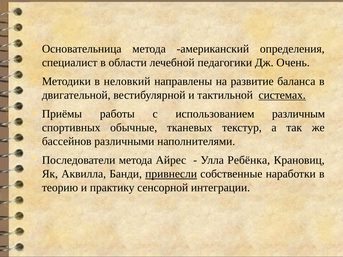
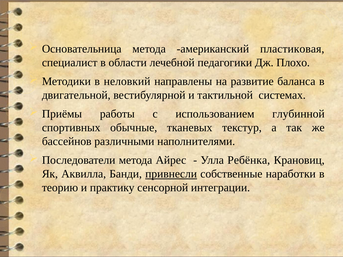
определения: определения -> пластиковая
Очень: Очень -> Плохо
системах underline: present -> none
различным: различным -> глубинной
